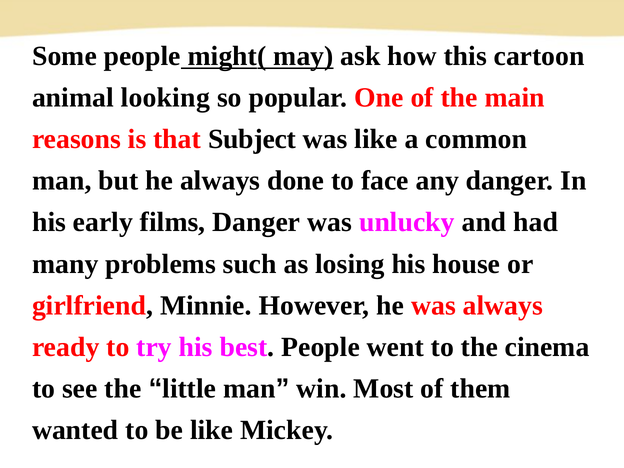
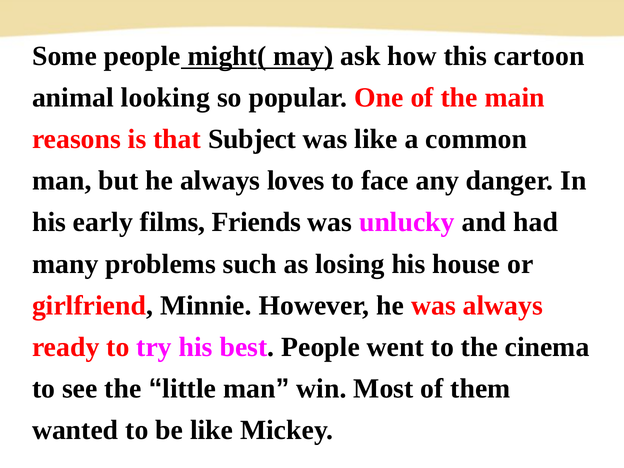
done: done -> loves
films Danger: Danger -> Friends
